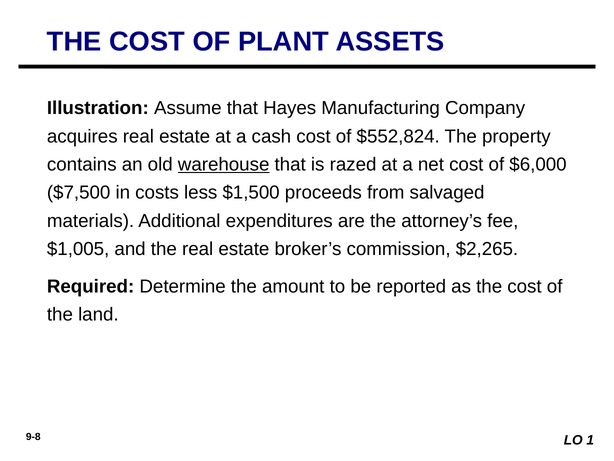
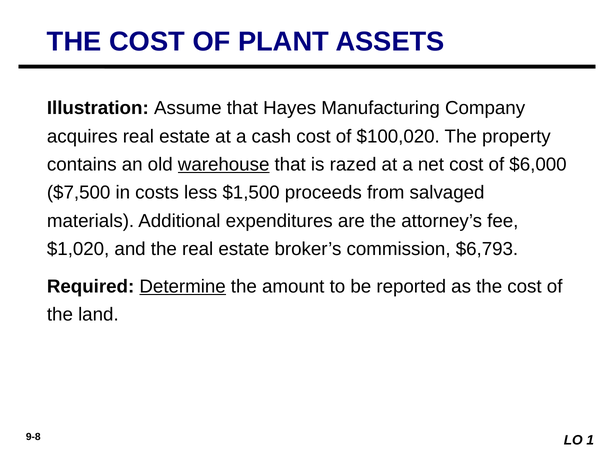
$552,824: $552,824 -> $100,020
$1,005: $1,005 -> $1,020
$2,265: $2,265 -> $6,793
Determine underline: none -> present
